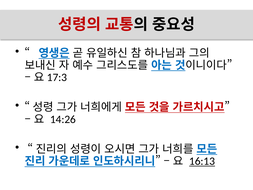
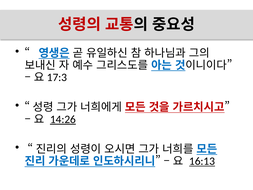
14:26 underline: none -> present
